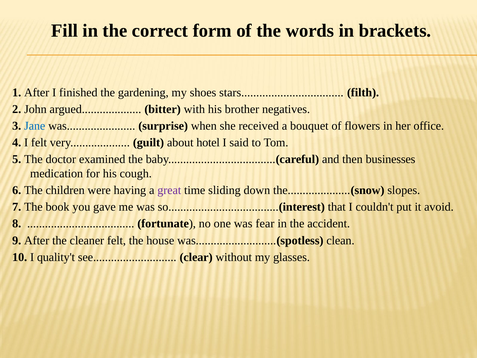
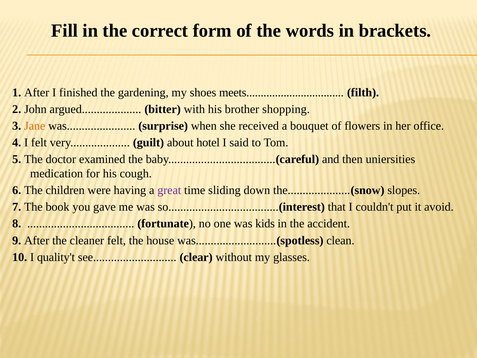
stars: stars -> meets
negatives: negatives -> shopping
Jane colour: blue -> orange
businesses: businesses -> uniersities
fear: fear -> kids
